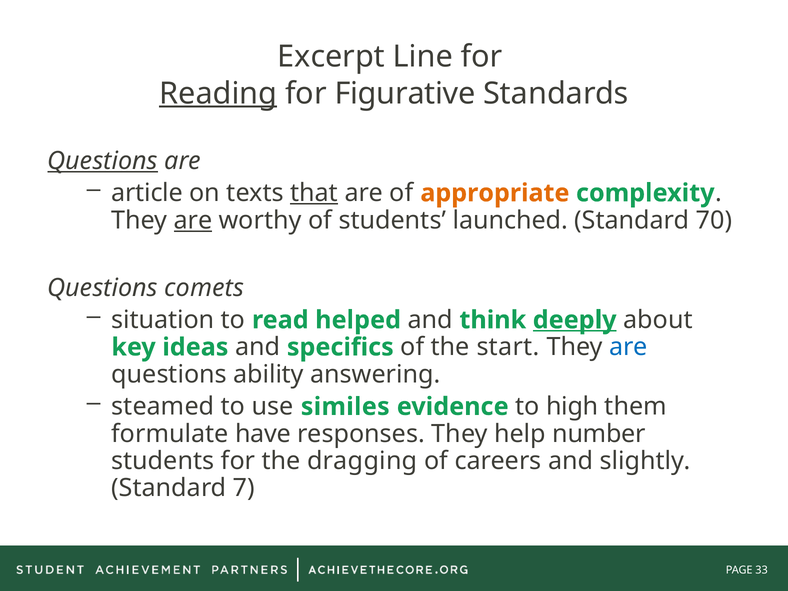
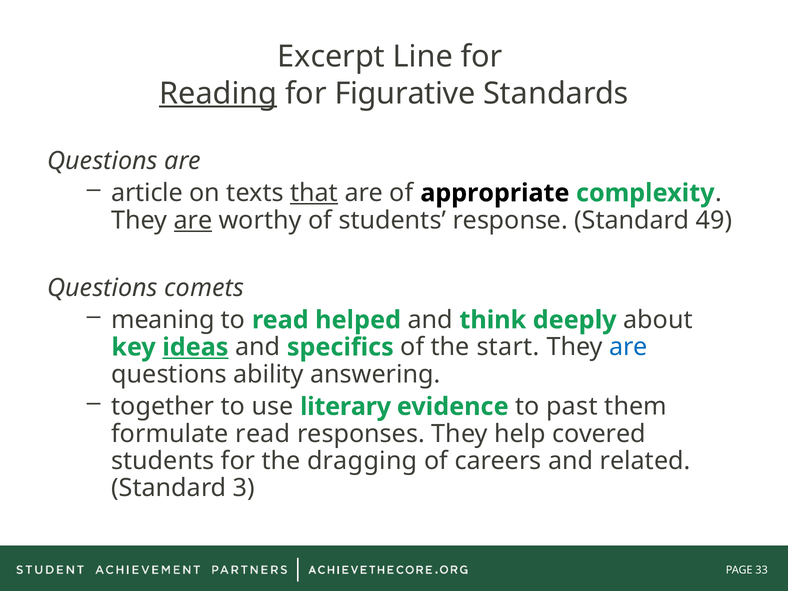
Questions at (103, 161) underline: present -> none
appropriate colour: orange -> black
launched: launched -> response
70: 70 -> 49
situation: situation -> meaning
deeply underline: present -> none
ideas underline: none -> present
steamed: steamed -> together
similes: similes -> literary
high: high -> past
formulate have: have -> read
number: number -> covered
slightly: slightly -> related
7: 7 -> 3
